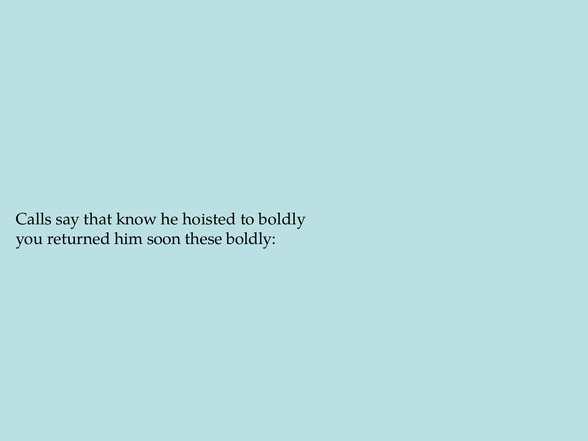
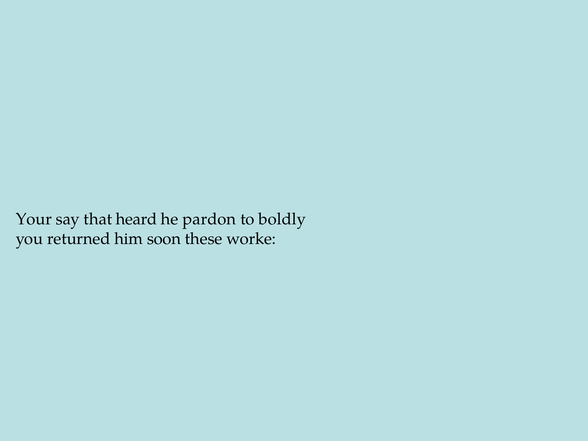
Calls: Calls -> Your
know: know -> heard
hoisted: hoisted -> pardon
these boldly: boldly -> worke
